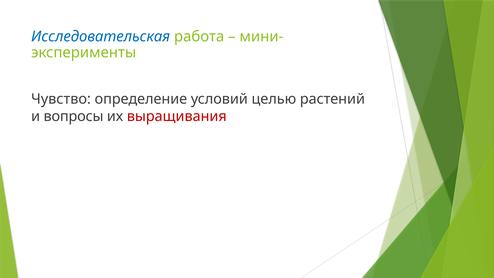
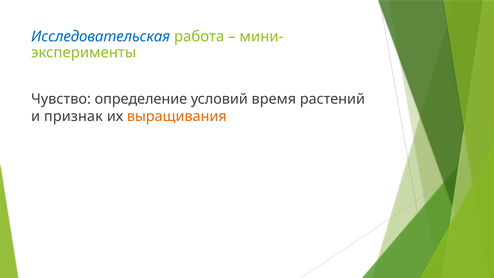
целью: целью -> время
вопросы: вопросы -> признак
выращивания colour: red -> orange
